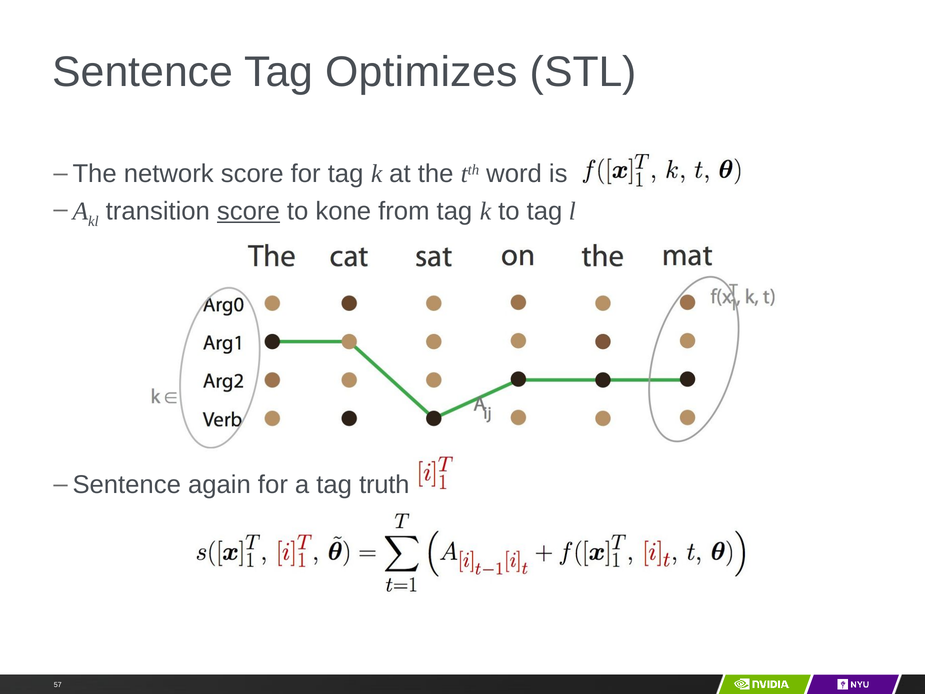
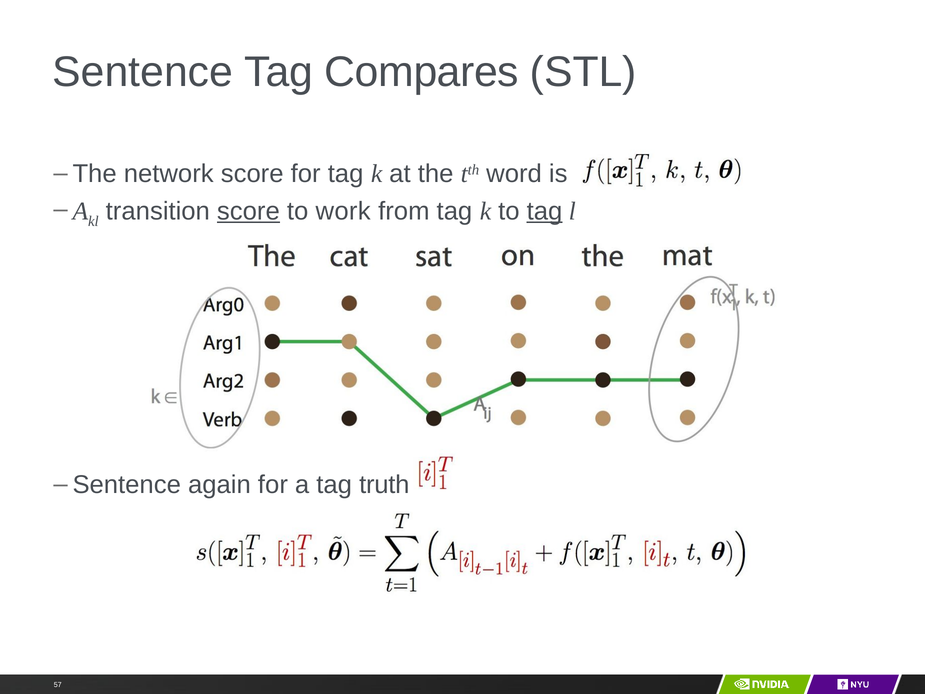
Optimizes: Optimizes -> Compares
kone: kone -> work
tag at (545, 211) underline: none -> present
